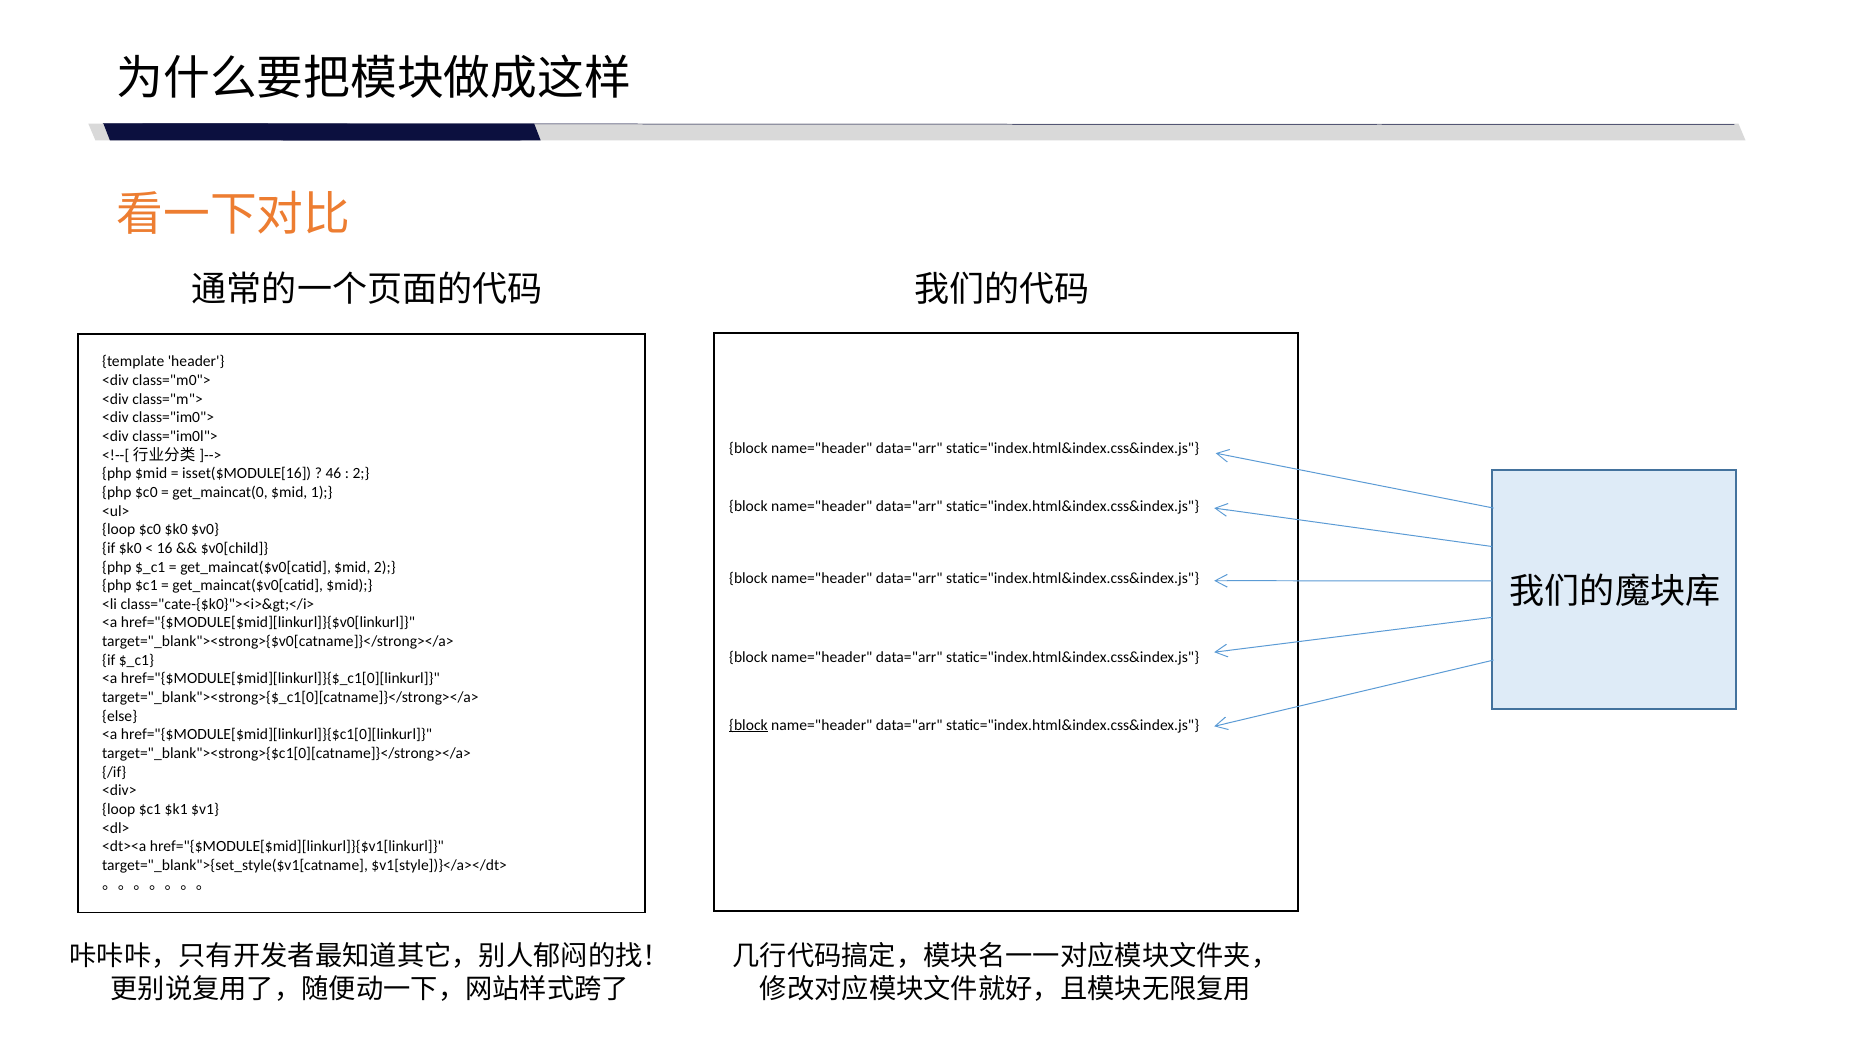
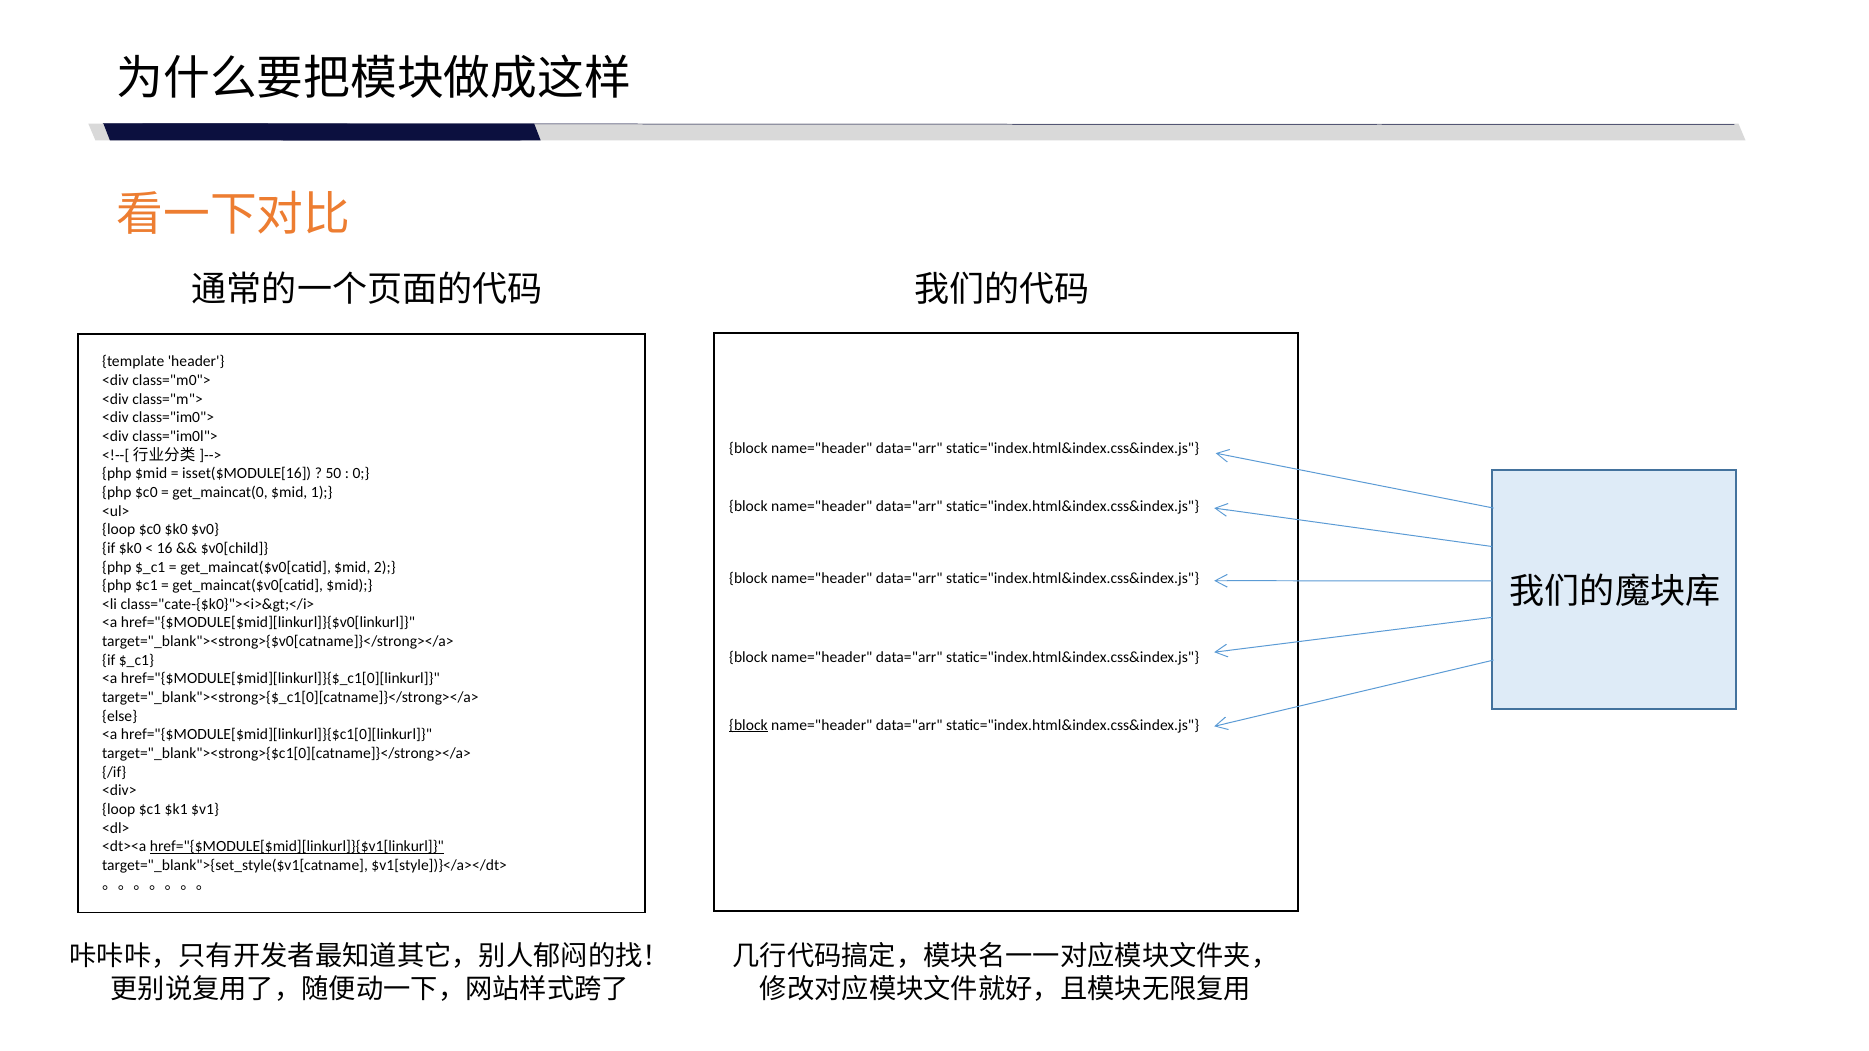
46: 46 -> 50
2 at (361, 474): 2 -> 0
href="{$MODULE[$mid][linkurl]}{$v1[linkurl underline: none -> present
